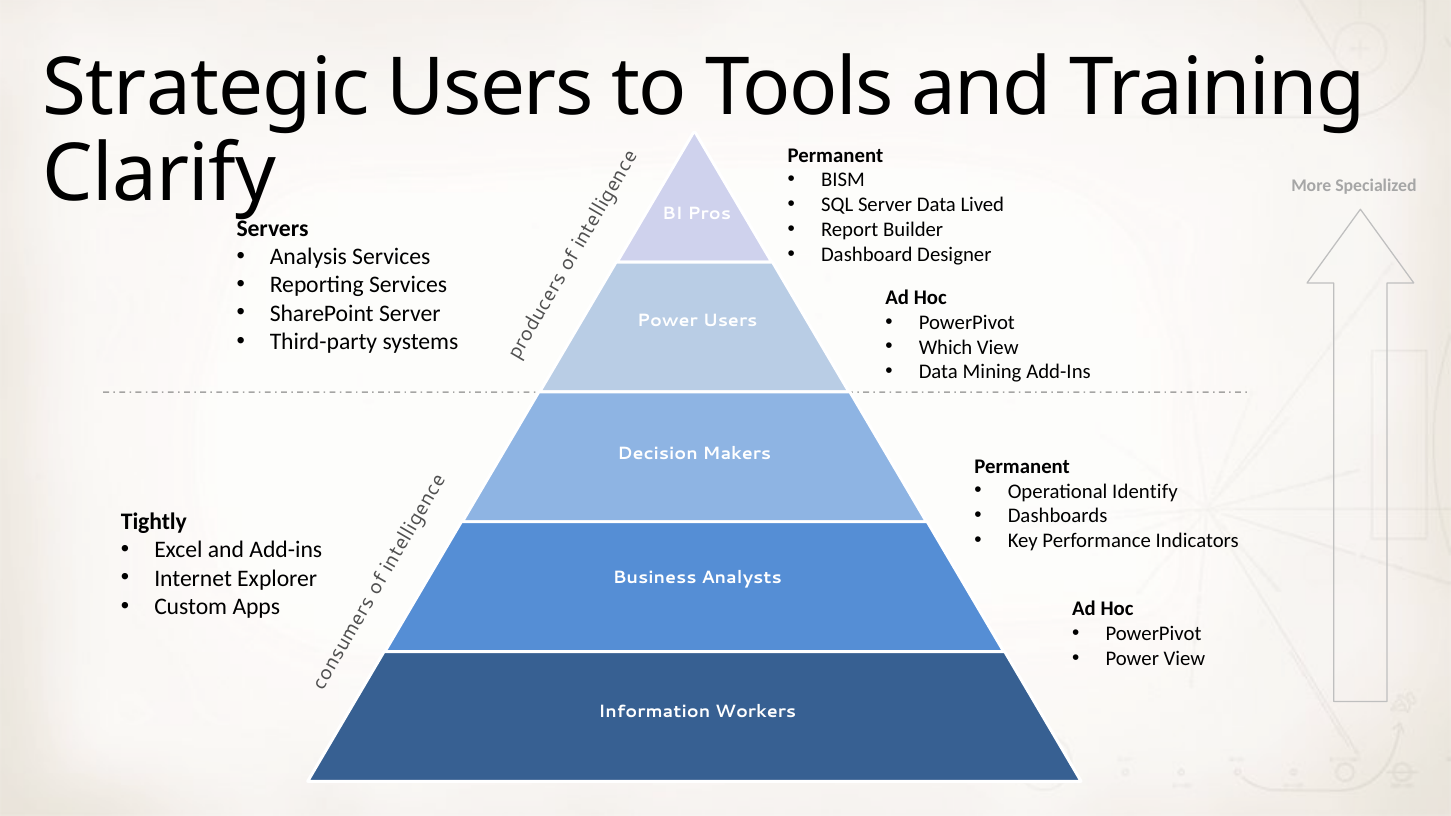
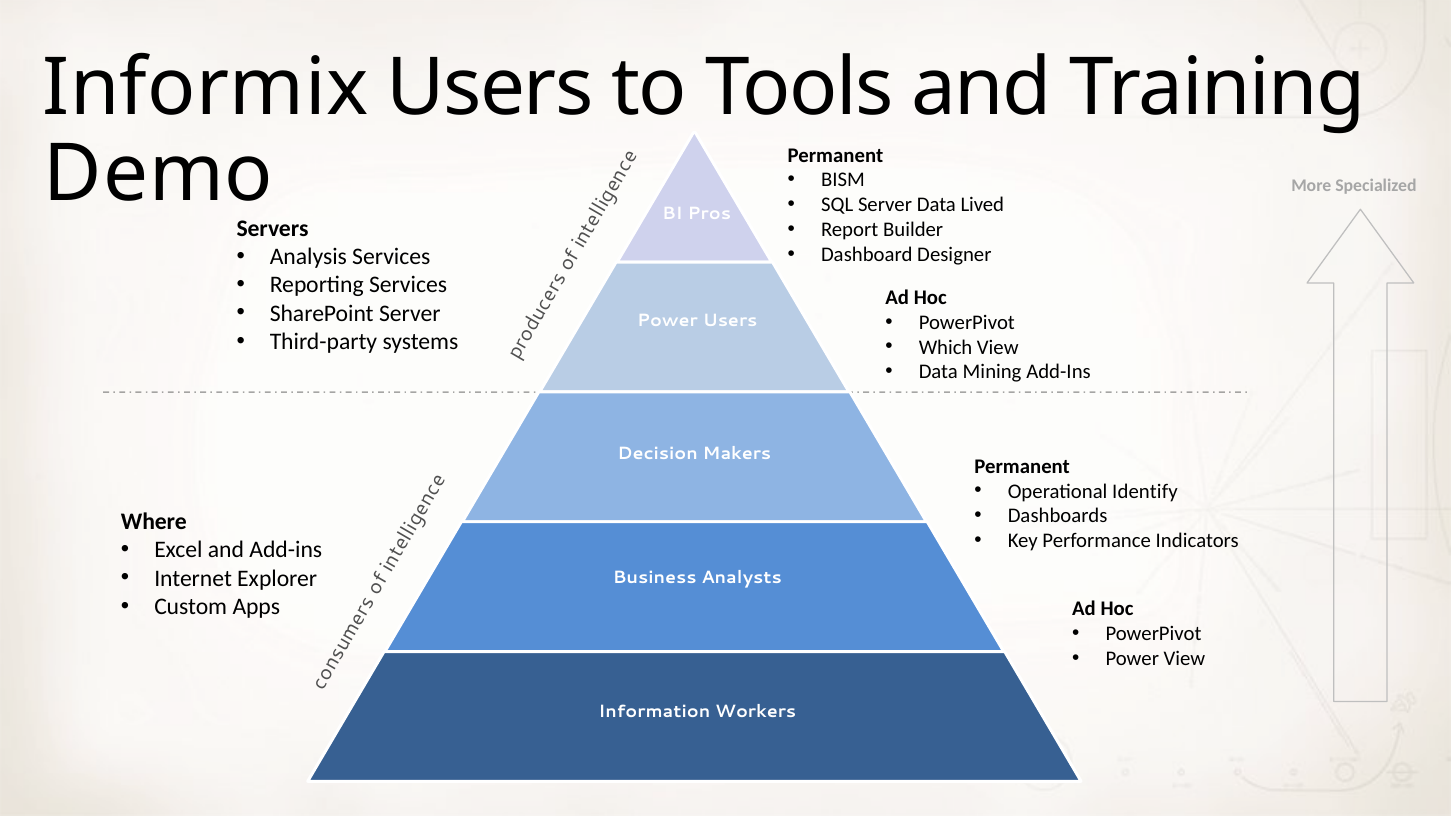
Strategic: Strategic -> Informix
Clarify: Clarify -> Demo
Tightly: Tightly -> Where
